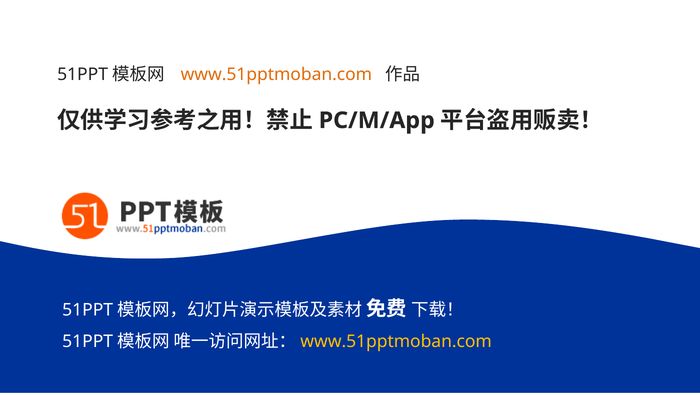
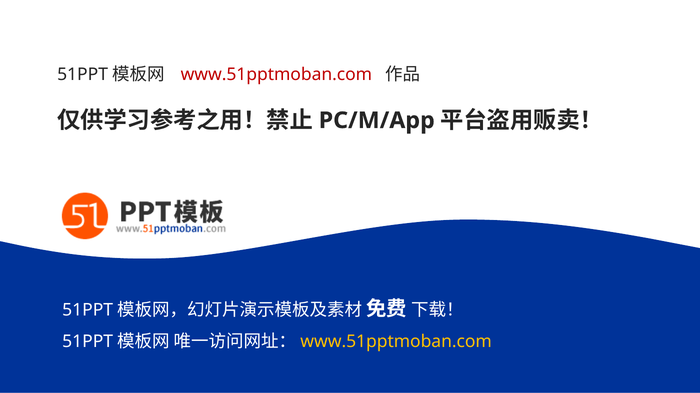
www.51pptmoban.com at (276, 75) colour: orange -> red
